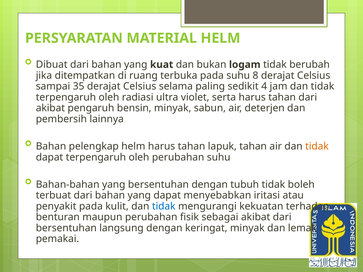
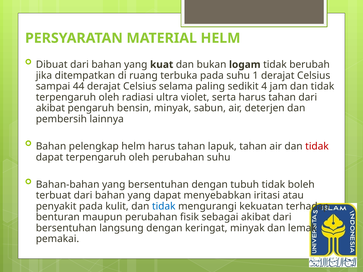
8: 8 -> 1
35: 35 -> 44
tidak at (317, 146) colour: orange -> red
